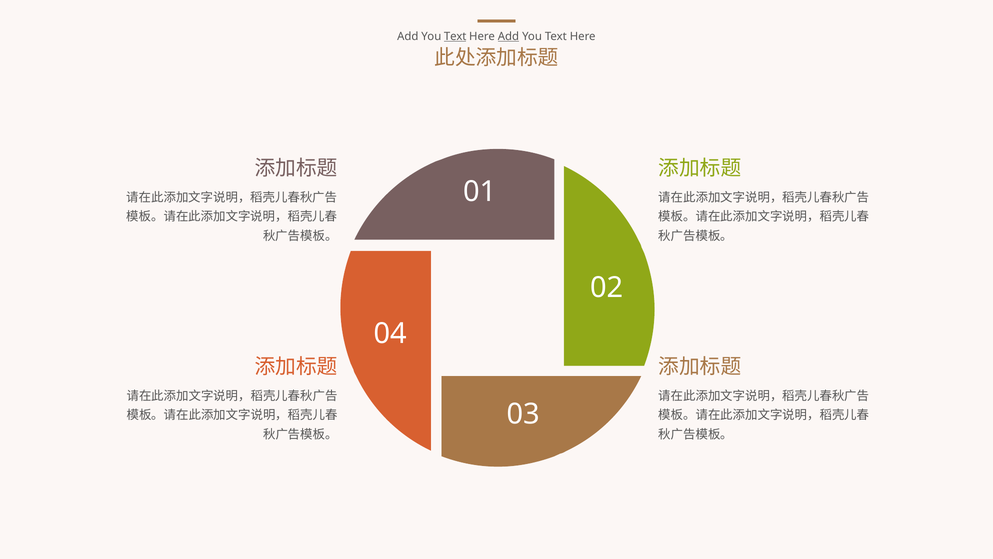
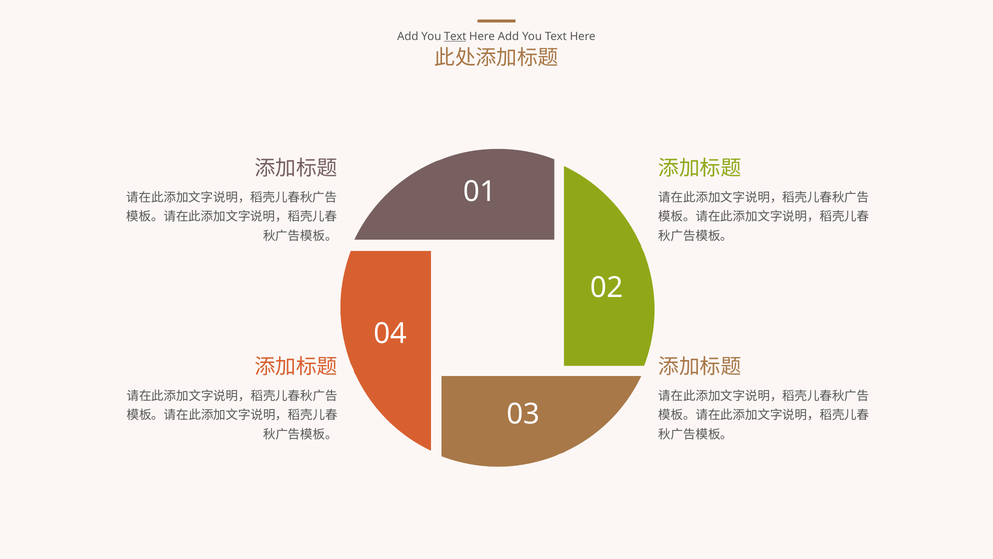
Add at (508, 36) underline: present -> none
